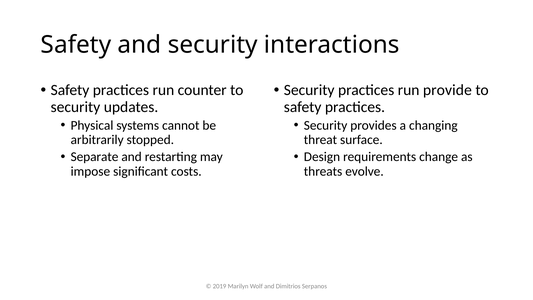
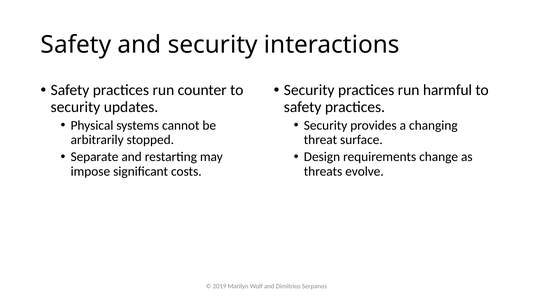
provide: provide -> harmful
